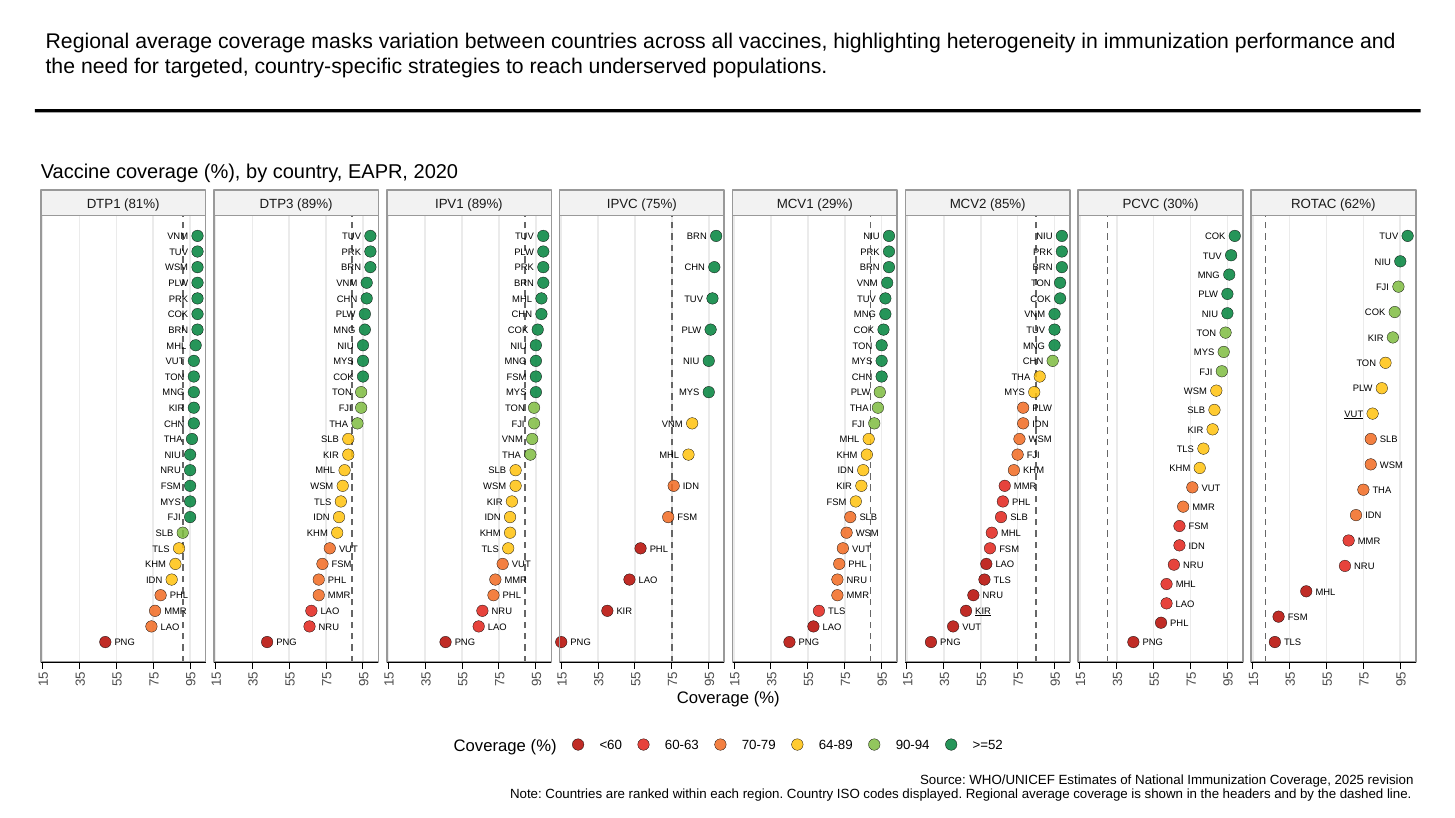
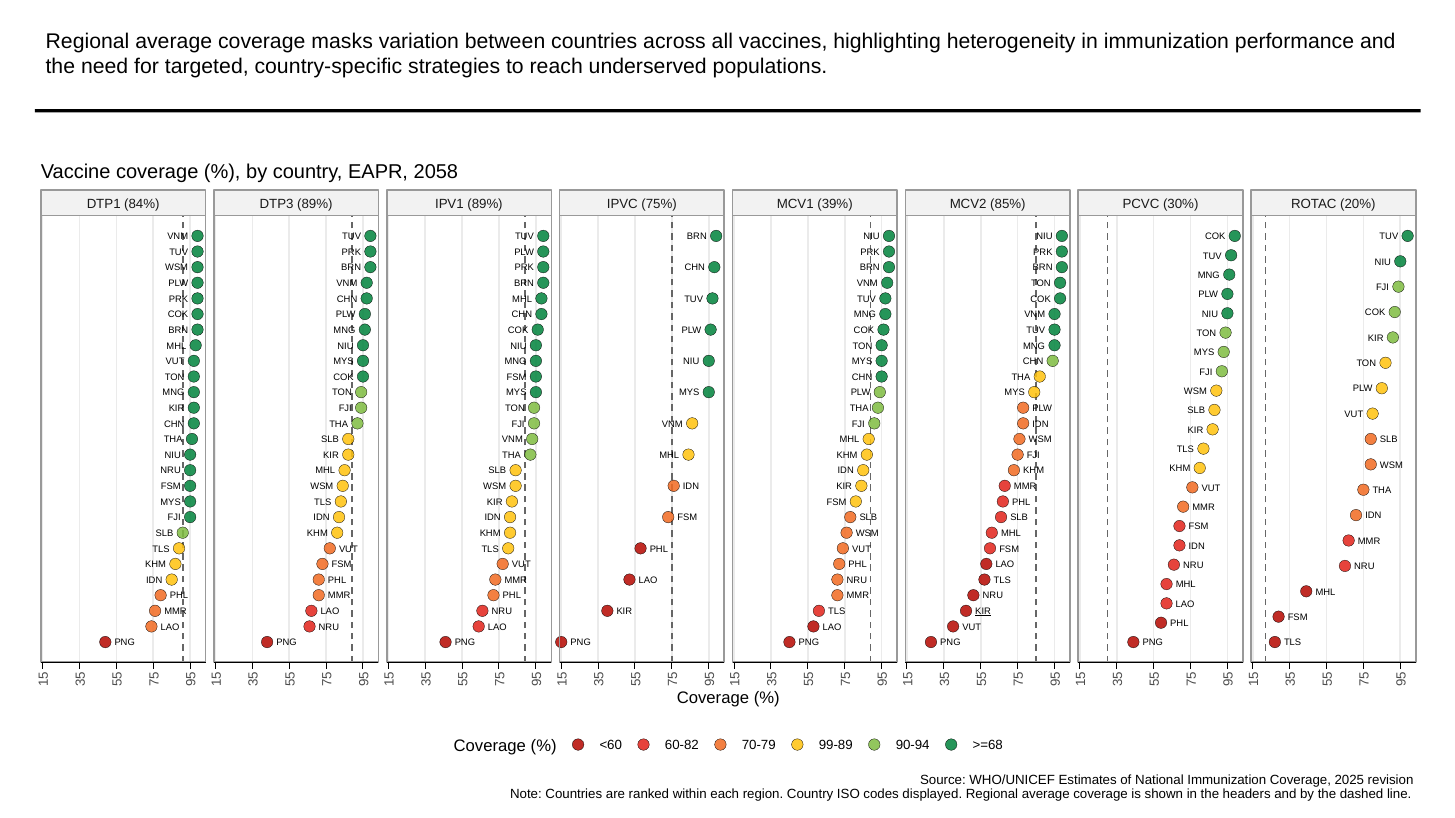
2020: 2020 -> 2058
81%: 81% -> 84%
29%: 29% -> 39%
62%: 62% -> 20%
VUT at (1354, 414) underline: present -> none
60-63: 60-63 -> 60-82
64-89: 64-89 -> 99-89
>=52: >=52 -> >=68
